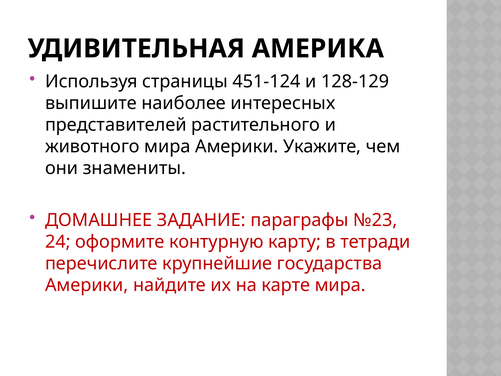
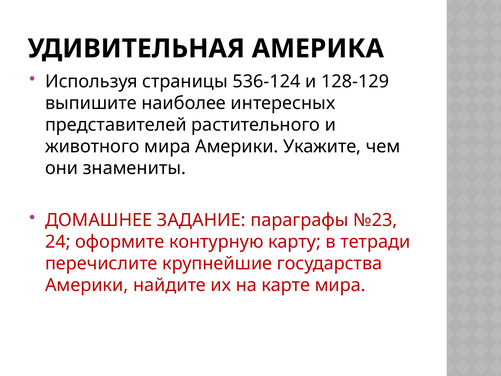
451-124: 451-124 -> 536-124
